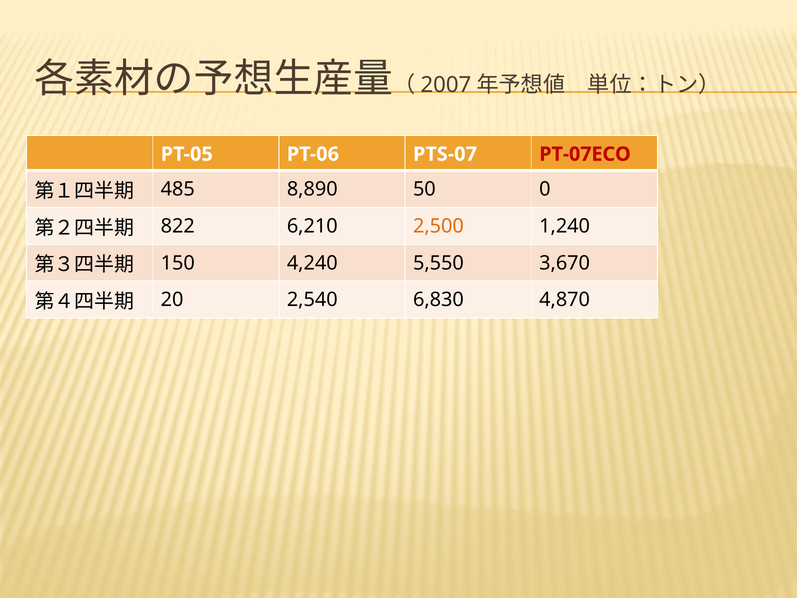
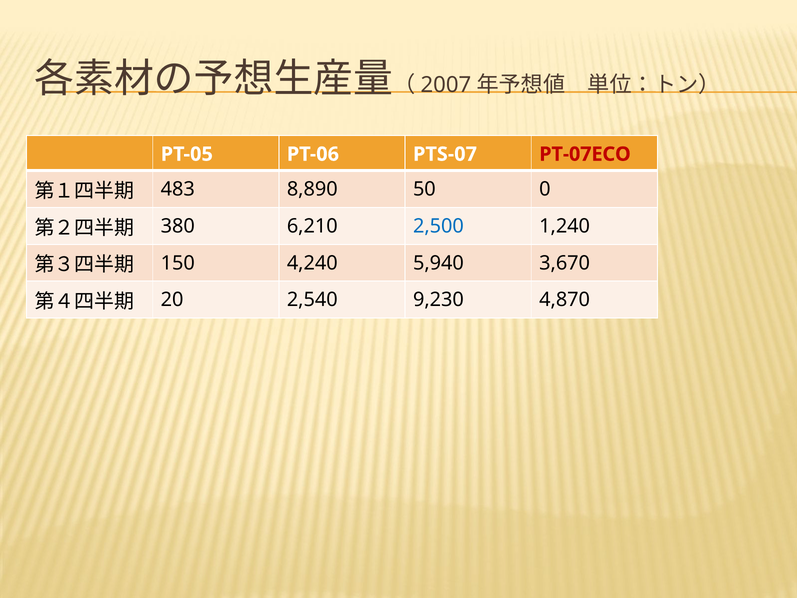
485: 485 -> 483
822: 822 -> 380
2,500 colour: orange -> blue
5,550: 5,550 -> 5,940
6,830: 6,830 -> 9,230
